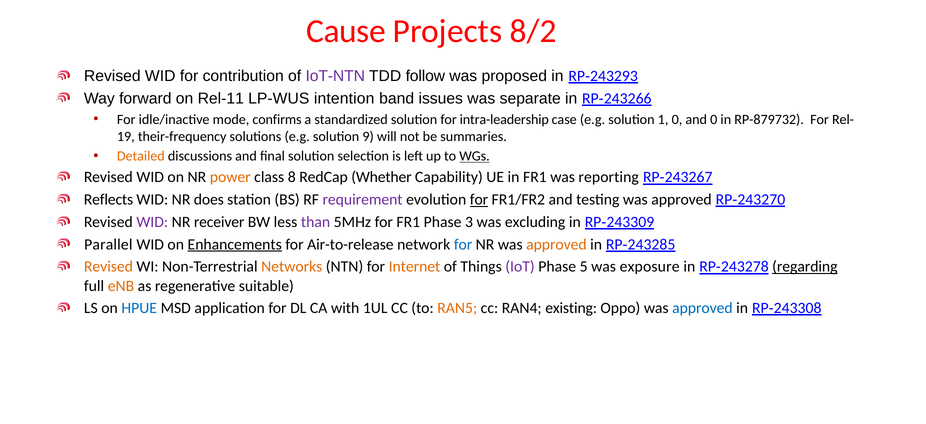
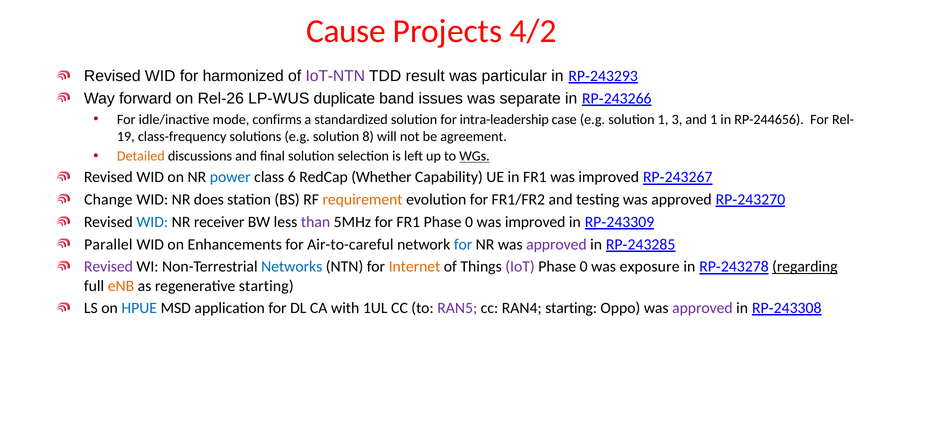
8/2: 8/2 -> 4/2
contribution: contribution -> harmonized
follow: follow -> result
proposed: proposed -> particular
Rel-11: Rel-11 -> Rel-26
intention: intention -> duplicate
1 0: 0 -> 3
and 0: 0 -> 1
RP-879732: RP-879732 -> RP-244656
their-frequency: their-frequency -> class-frequency
9: 9 -> 8
summaries: summaries -> agreement
power colour: orange -> blue
8: 8 -> 6
FR1 was reporting: reporting -> improved
Reflects: Reflects -> Change
requirement colour: purple -> orange
for at (479, 199) underline: present -> none
WID at (152, 222) colour: purple -> blue
3 at (469, 222): 3 -> 0
excluding at (535, 222): excluding -> improved
Enhancements underline: present -> none
Air-to-release: Air-to-release -> Air-to-careful
approved at (556, 244) colour: orange -> purple
Revised at (108, 266) colour: orange -> purple
Networks colour: orange -> blue
5 at (584, 266): 5 -> 0
regenerative suitable: suitable -> starting
RAN5 colour: orange -> purple
RAN4 existing: existing -> starting
approved at (702, 308) colour: blue -> purple
